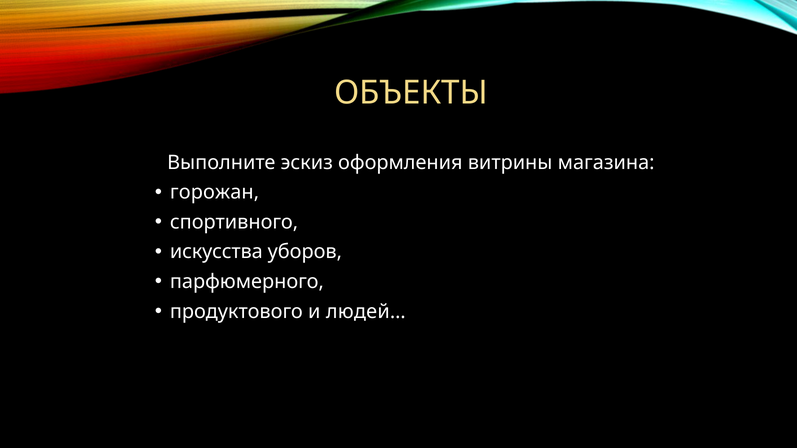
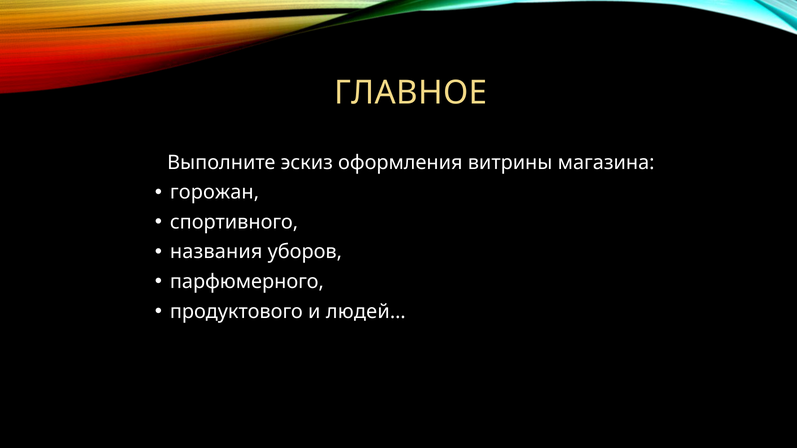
ОБЪЕКТЫ: ОБЪЕКТЫ -> ГЛАВНОЕ
искусства: искусства -> названия
